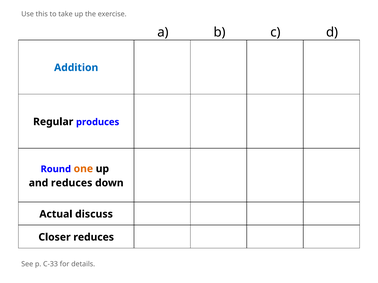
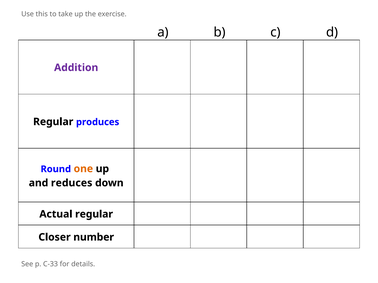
Addition colour: blue -> purple
Actual discuss: discuss -> regular
Closer reduces: reduces -> number
